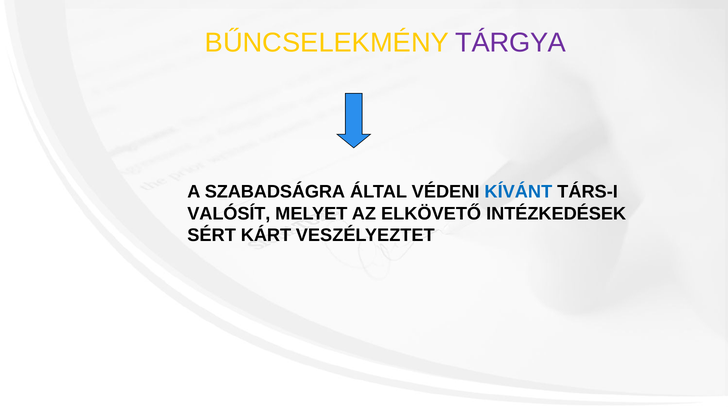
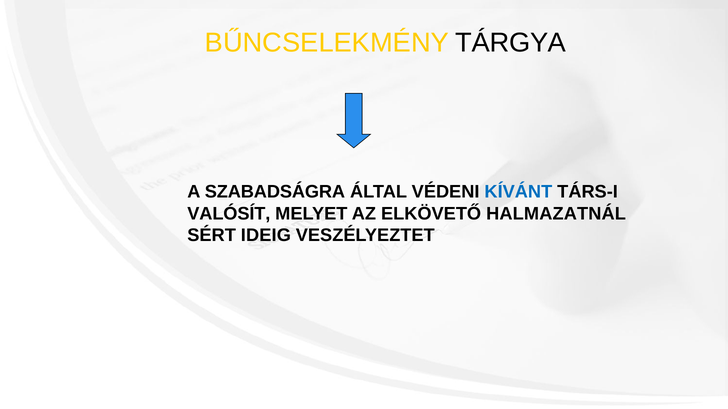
TÁRGYA colour: purple -> black
INTÉZKEDÉSEK: INTÉZKEDÉSEK -> HALMAZATNÁL
KÁRT: KÁRT -> IDEIG
